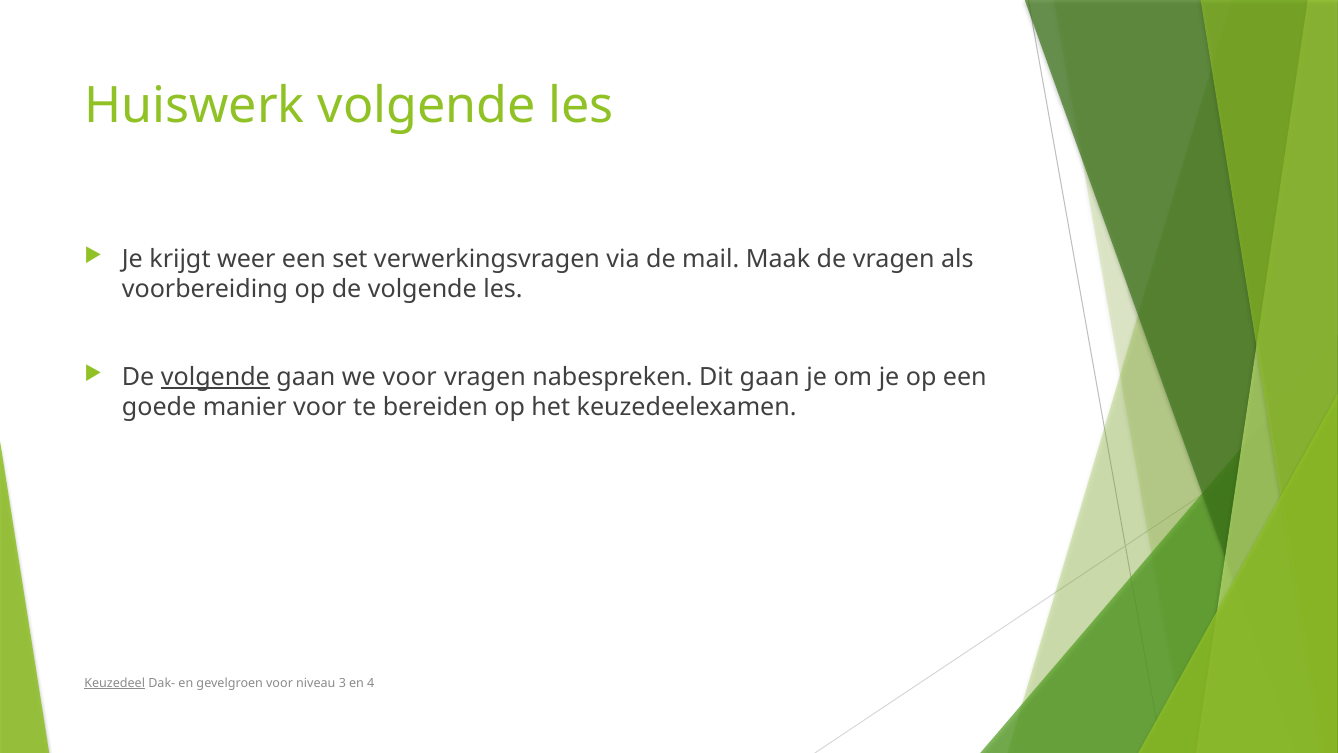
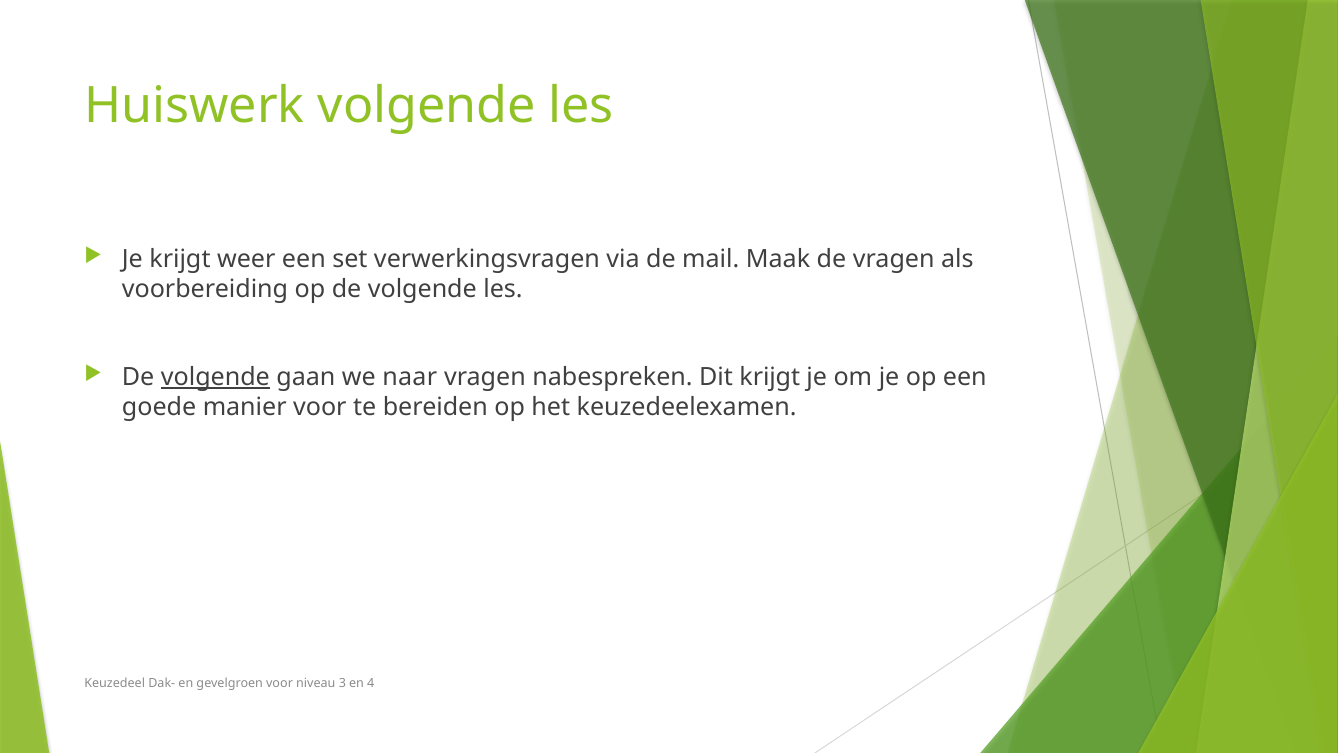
we voor: voor -> naar
Dit gaan: gaan -> krijgt
Keuzedeel underline: present -> none
